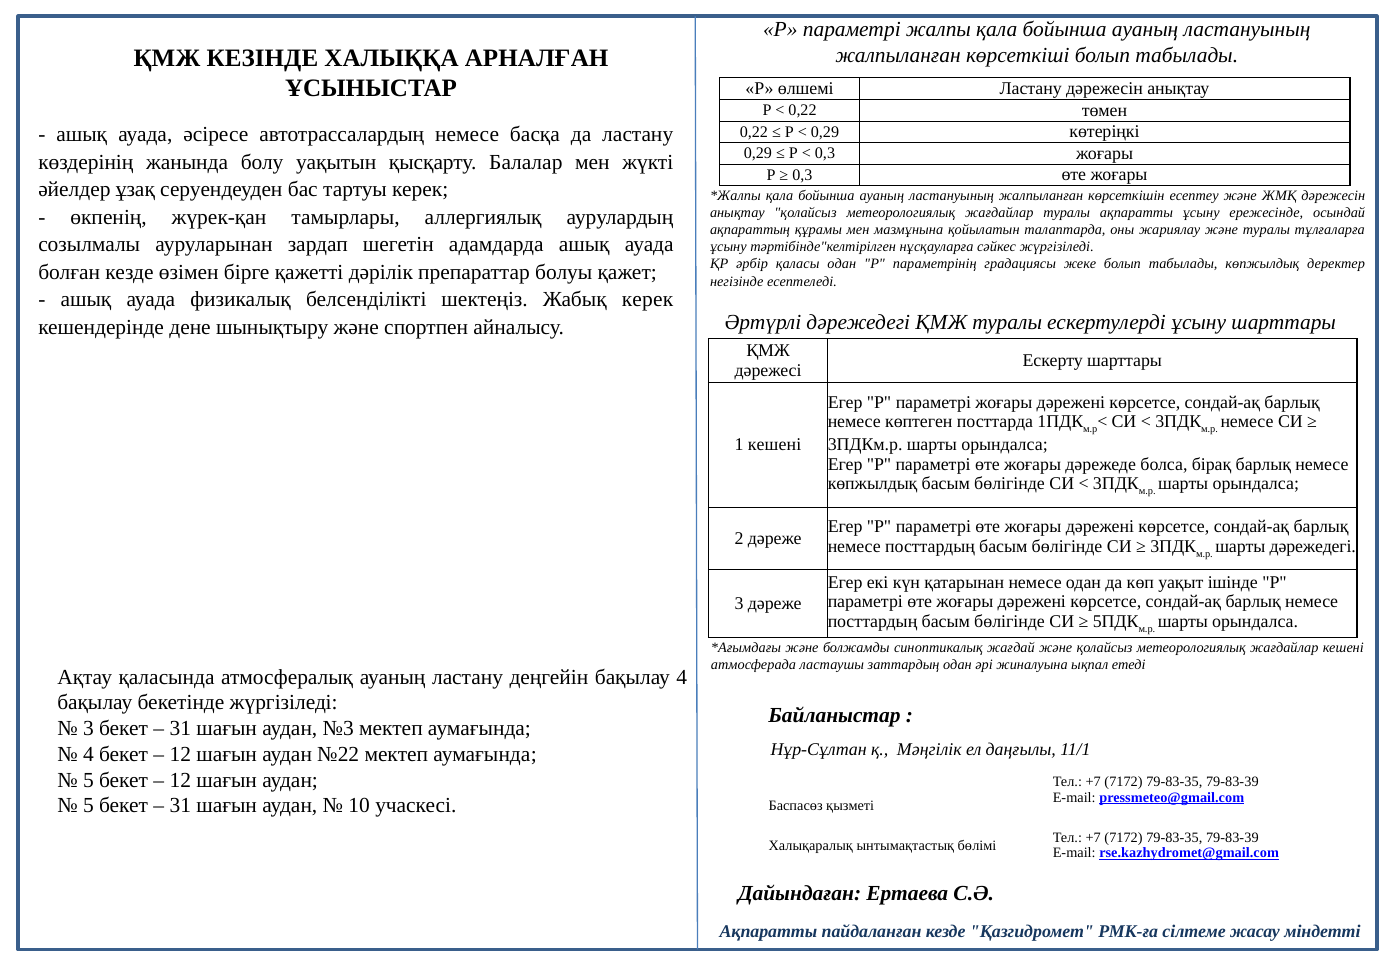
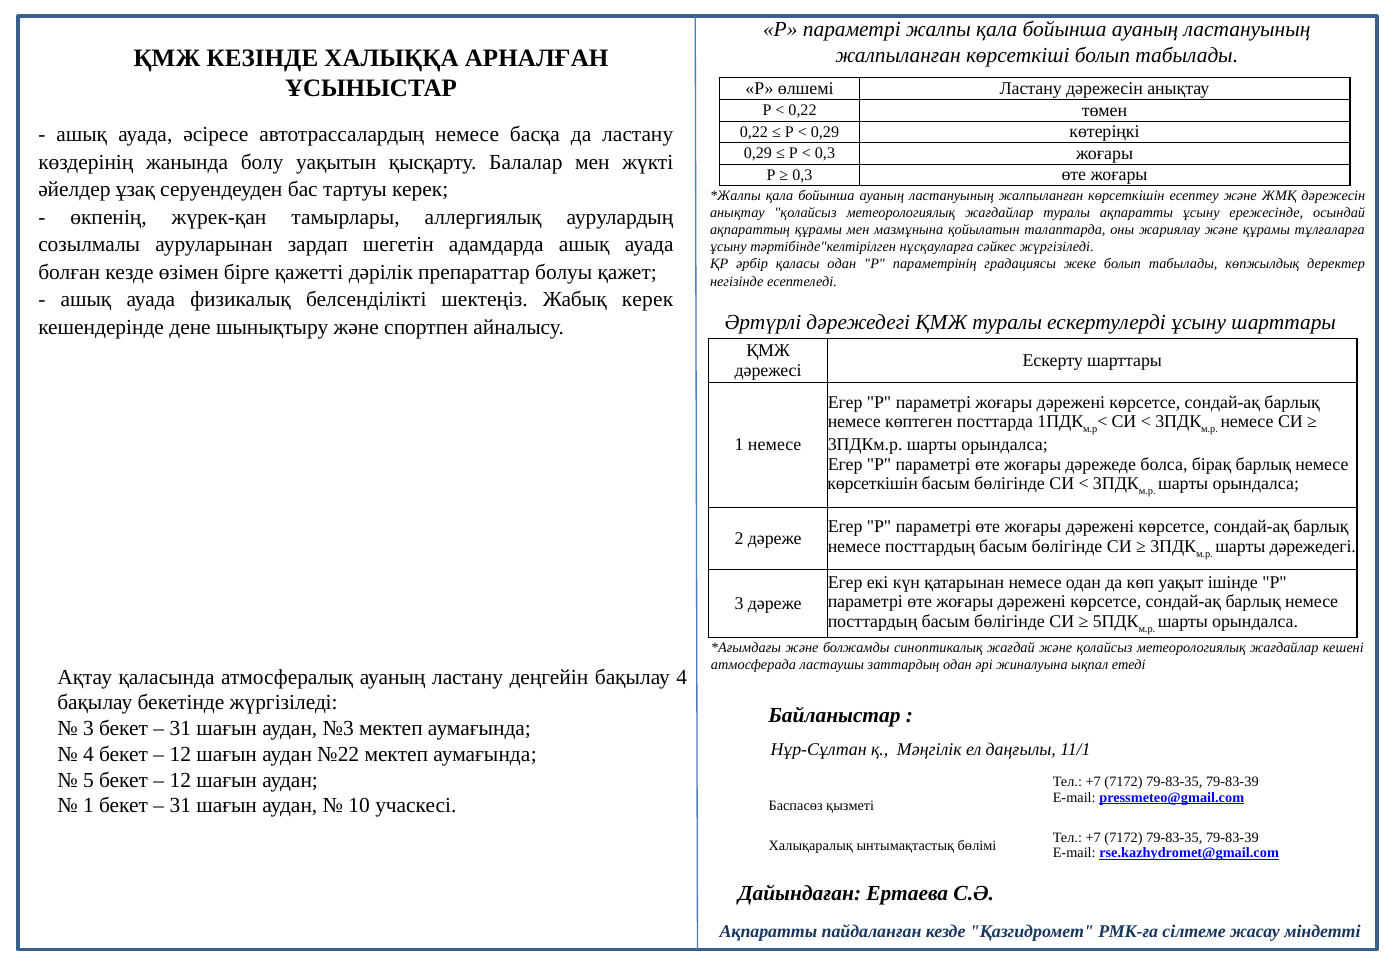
және туралы: туралы -> құрамы
1 кешені: кешені -> немесе
көпжылдық at (873, 484): көпжылдық -> көрсеткішін
5 at (88, 806): 5 -> 1
